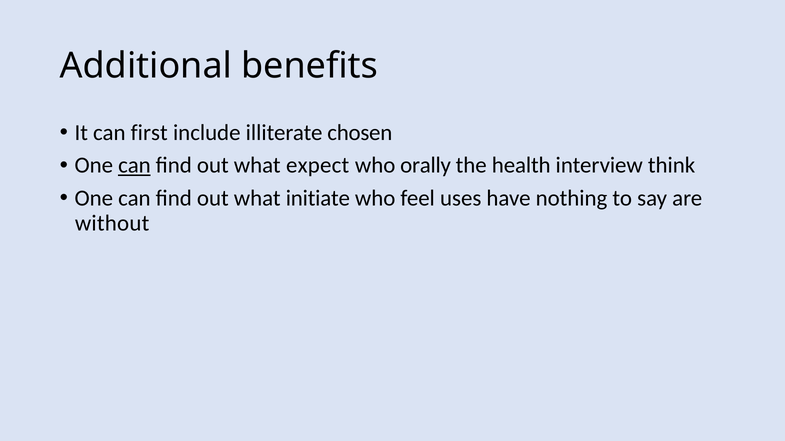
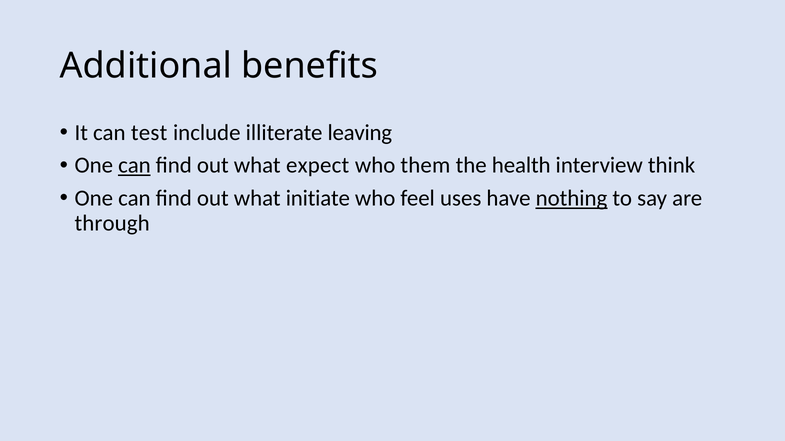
first: first -> test
chosen: chosen -> leaving
orally: orally -> them
nothing underline: none -> present
without: without -> through
